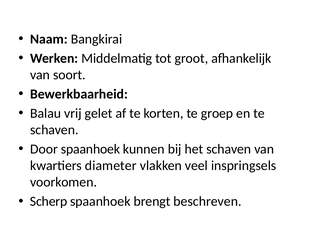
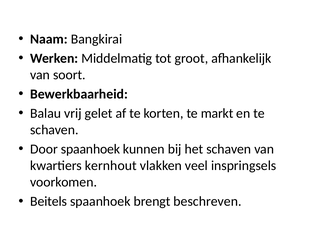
groep: groep -> markt
diameter: diameter -> kernhout
Scherp: Scherp -> Beitels
